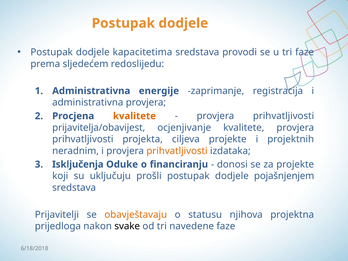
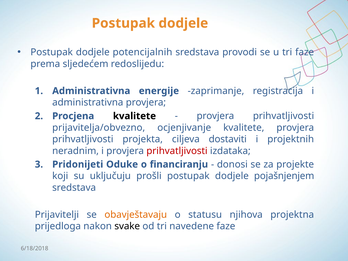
kapacitetima: kapacitetima -> potencijalnih
kvalitete at (134, 116) colour: orange -> black
prijavitelja/obavijest: prijavitelja/obavijest -> prijavitelja/obvezno
ciljeva projekte: projekte -> dostaviti
prihvatljivosti at (177, 151) colour: orange -> red
Isključenja: Isključenja -> Pridonijeti
